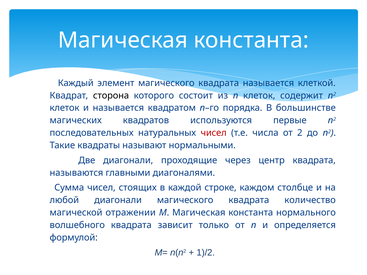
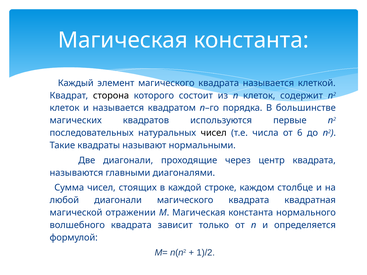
чисел at (214, 133) colour: red -> black
2: 2 -> 6
количество: количество -> квадратная
